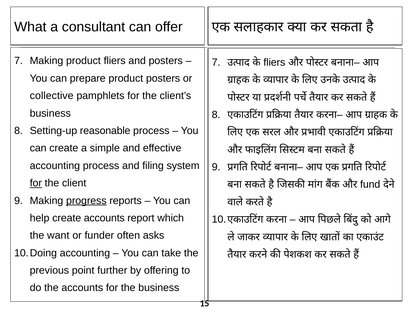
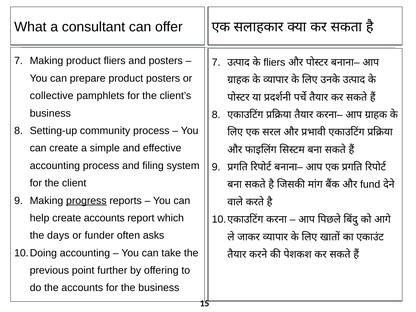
reasonable: reasonable -> community
for at (36, 183) underline: present -> none
want: want -> days
